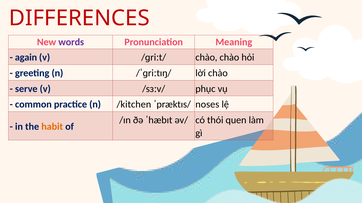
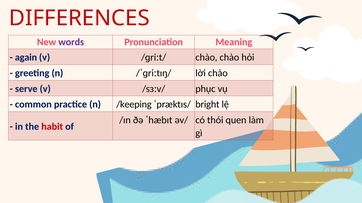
/kitchen: /kitchen -> /keeping
noses: noses -> bright
habit colour: orange -> red
